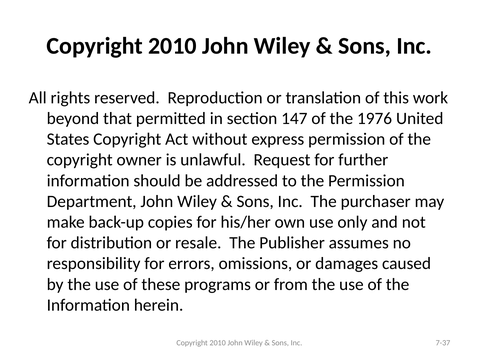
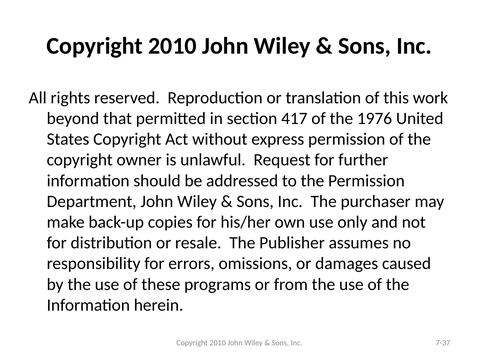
147: 147 -> 417
